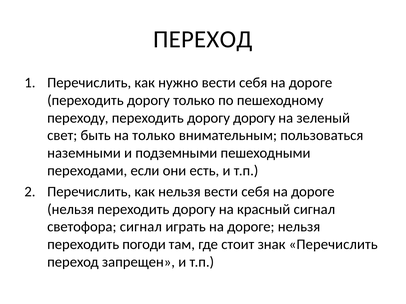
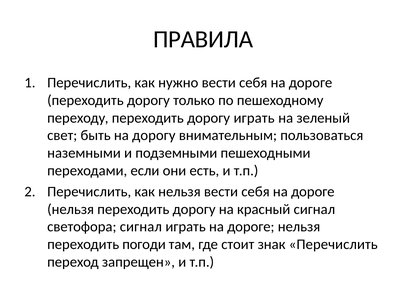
ПЕРЕХОД at (203, 39): ПЕРЕХОД -> ПРАВИЛА
дорогу дорогу: дорогу -> играть
на только: только -> дорогу
